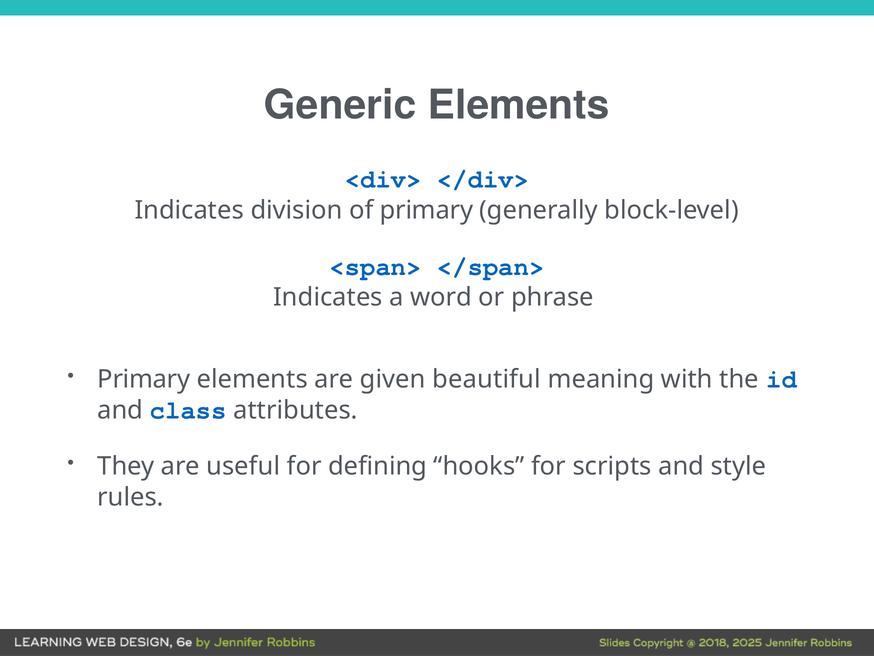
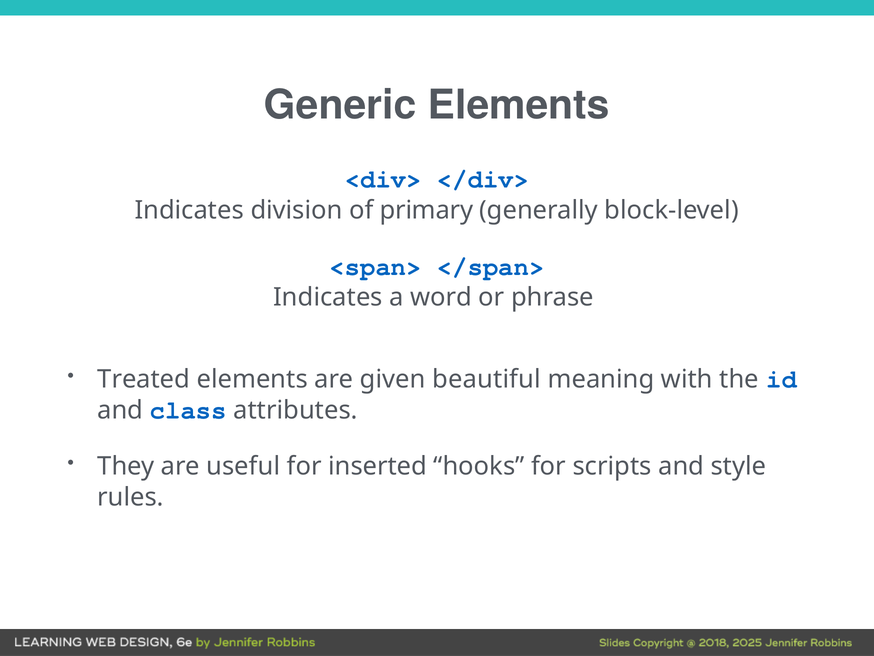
Primary at (144, 379): Primary -> Treated
defining: defining -> inserted
